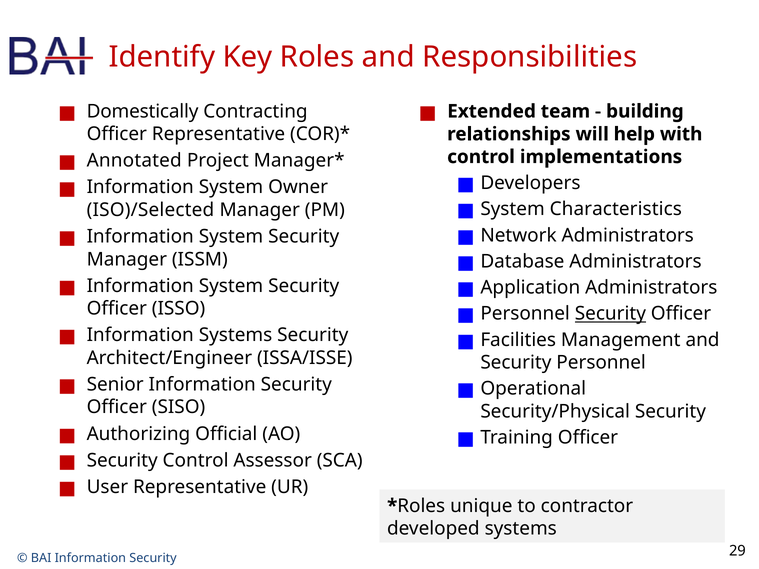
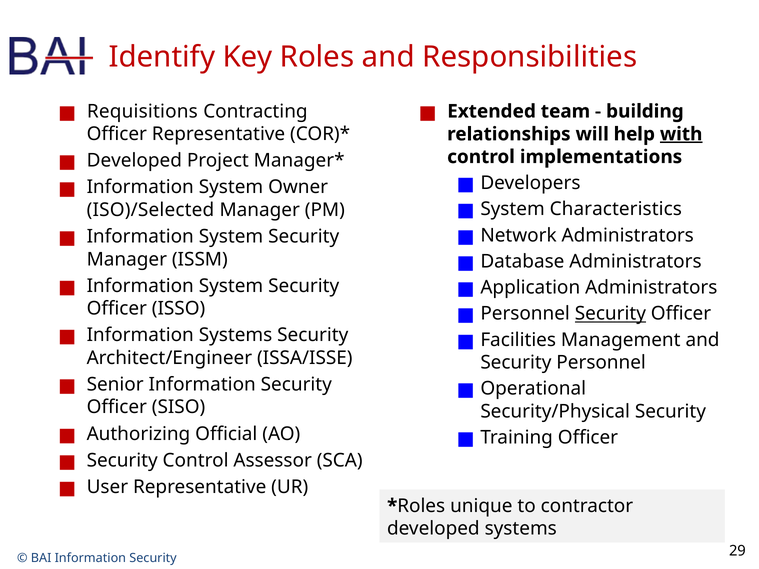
Domestically: Domestically -> Requisitions
with underline: none -> present
Annotated at (134, 161): Annotated -> Developed
